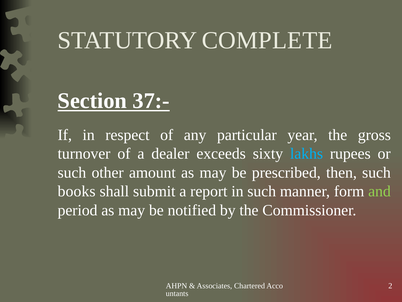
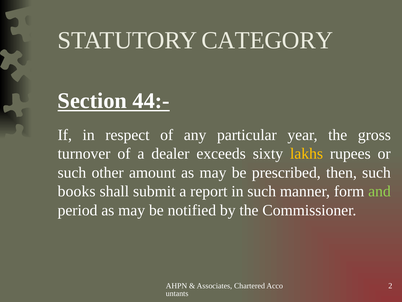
COMPLETE: COMPLETE -> CATEGORY
37:-: 37:- -> 44:-
lakhs colour: light blue -> yellow
